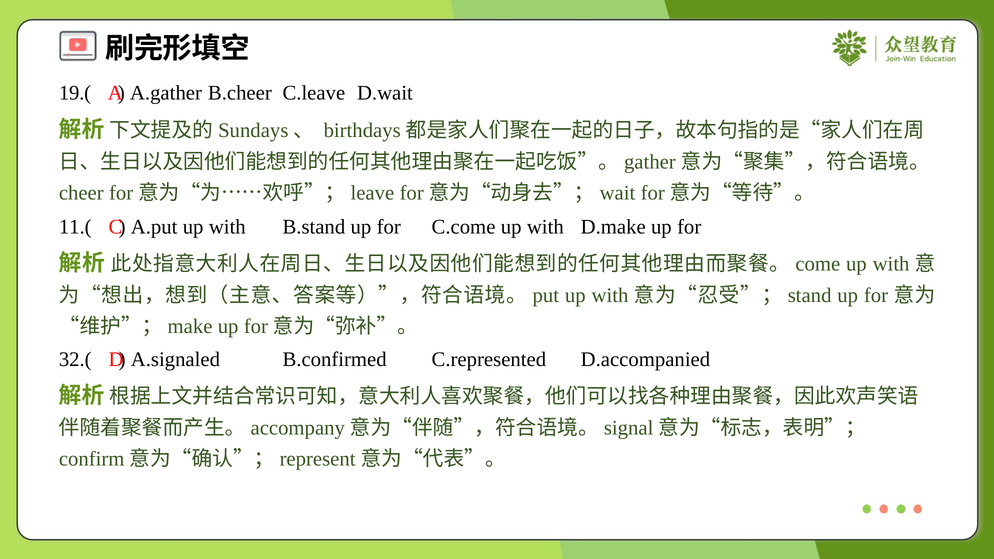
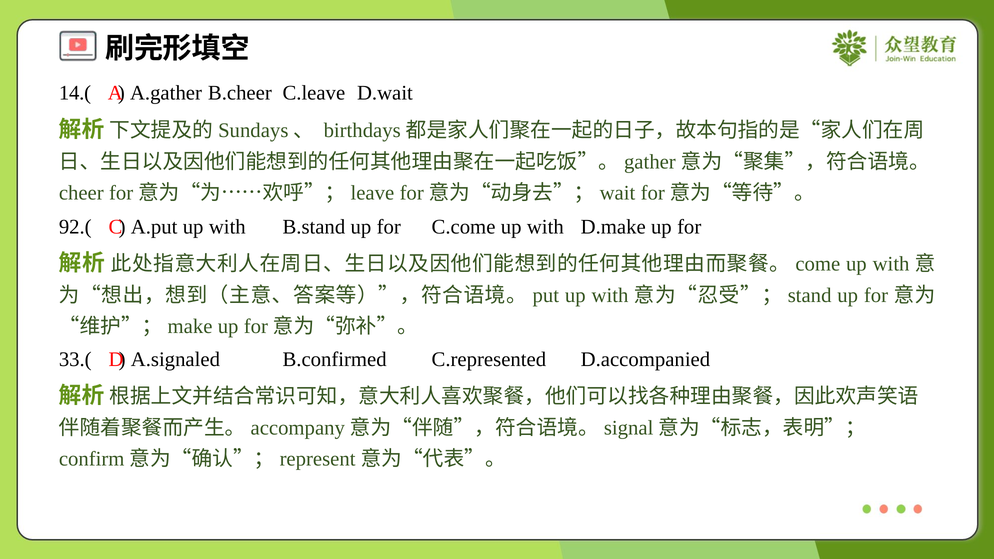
19.(: 19.( -> 14.(
11.(: 11.( -> 92.(
32.(: 32.( -> 33.(
